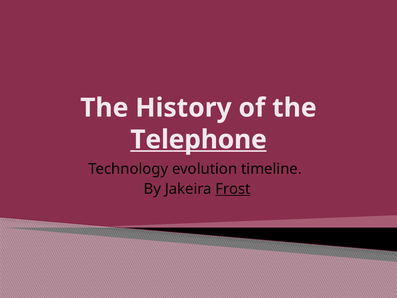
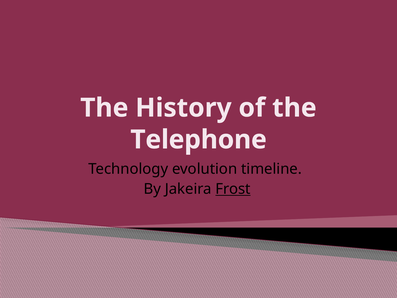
Telephone underline: present -> none
